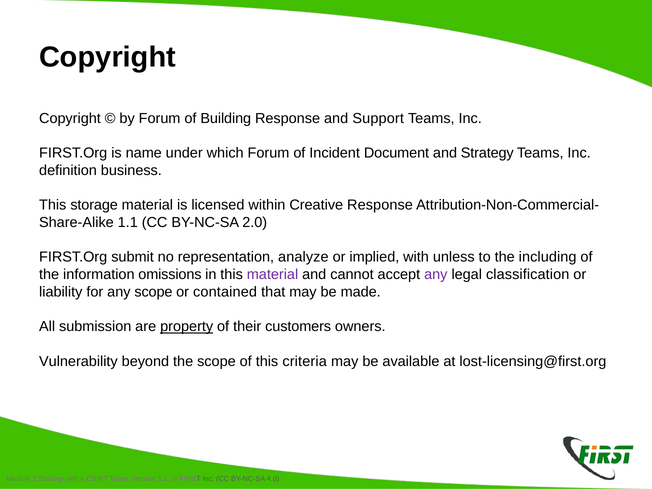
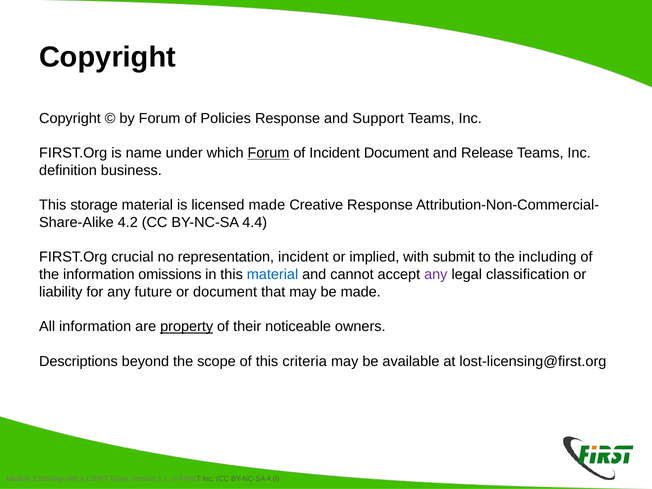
Building: Building -> Policies
Forum at (268, 153) underline: none -> present
Strategy: Strategy -> Release
licensed within: within -> made
1.1 at (128, 222): 1.1 -> 4.2
2.0: 2.0 -> 4.4
submit: submit -> crucial
representation analyze: analyze -> incident
unless: unless -> submit
material at (273, 275) colour: purple -> blue
any scope: scope -> future
or contained: contained -> document
All submission: submission -> information
customers: customers -> noticeable
Vulnerability: Vulnerability -> Descriptions
